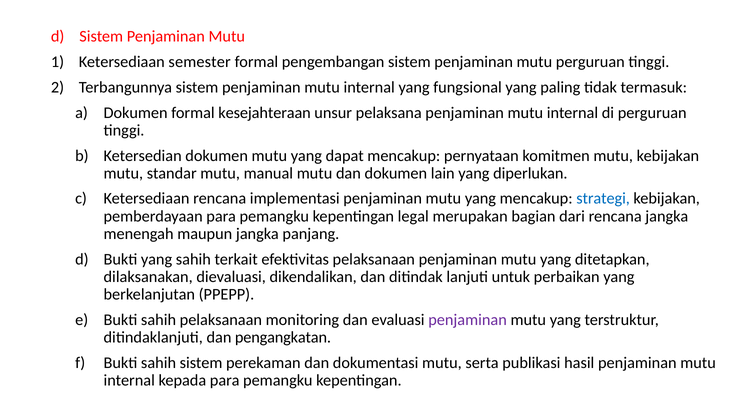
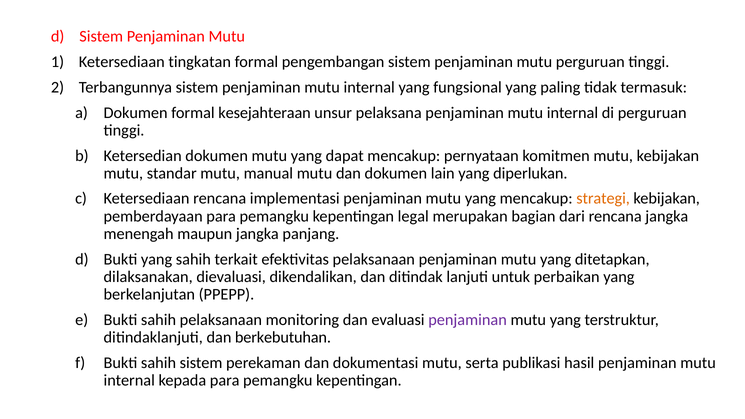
semester: semester -> tingkatan
strategi colour: blue -> orange
pengangkatan: pengangkatan -> berkebutuhan
